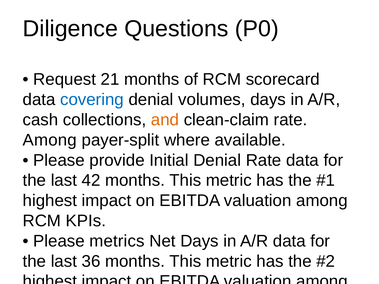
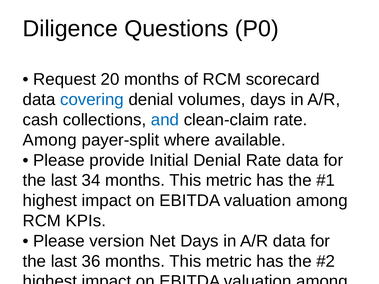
21: 21 -> 20
and colour: orange -> blue
42: 42 -> 34
metrics: metrics -> version
